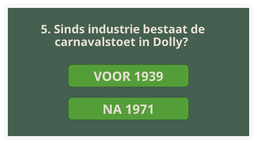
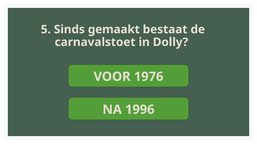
industrie: industrie -> gemaakt
1939: 1939 -> 1976
1971: 1971 -> 1996
